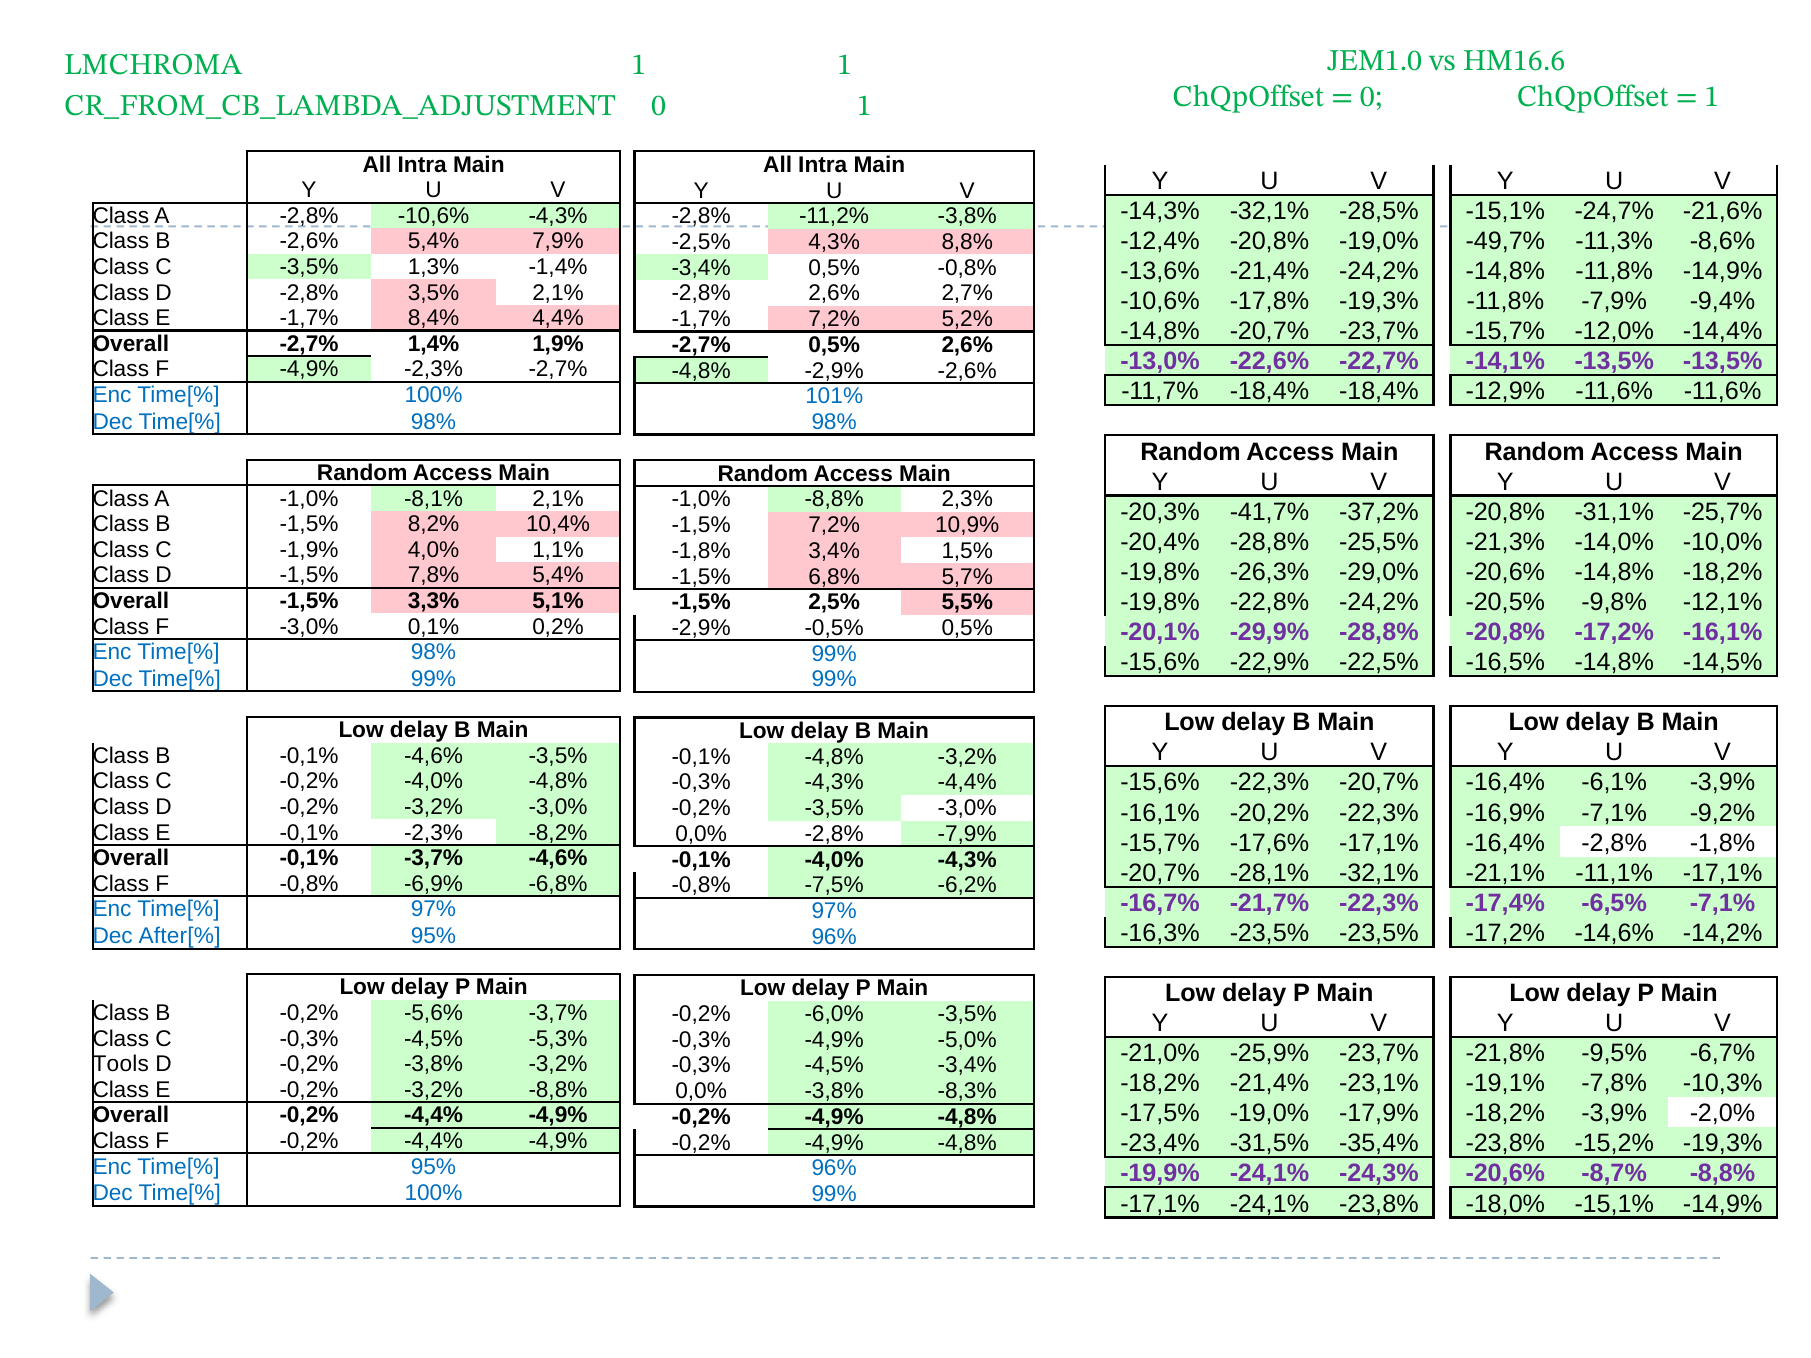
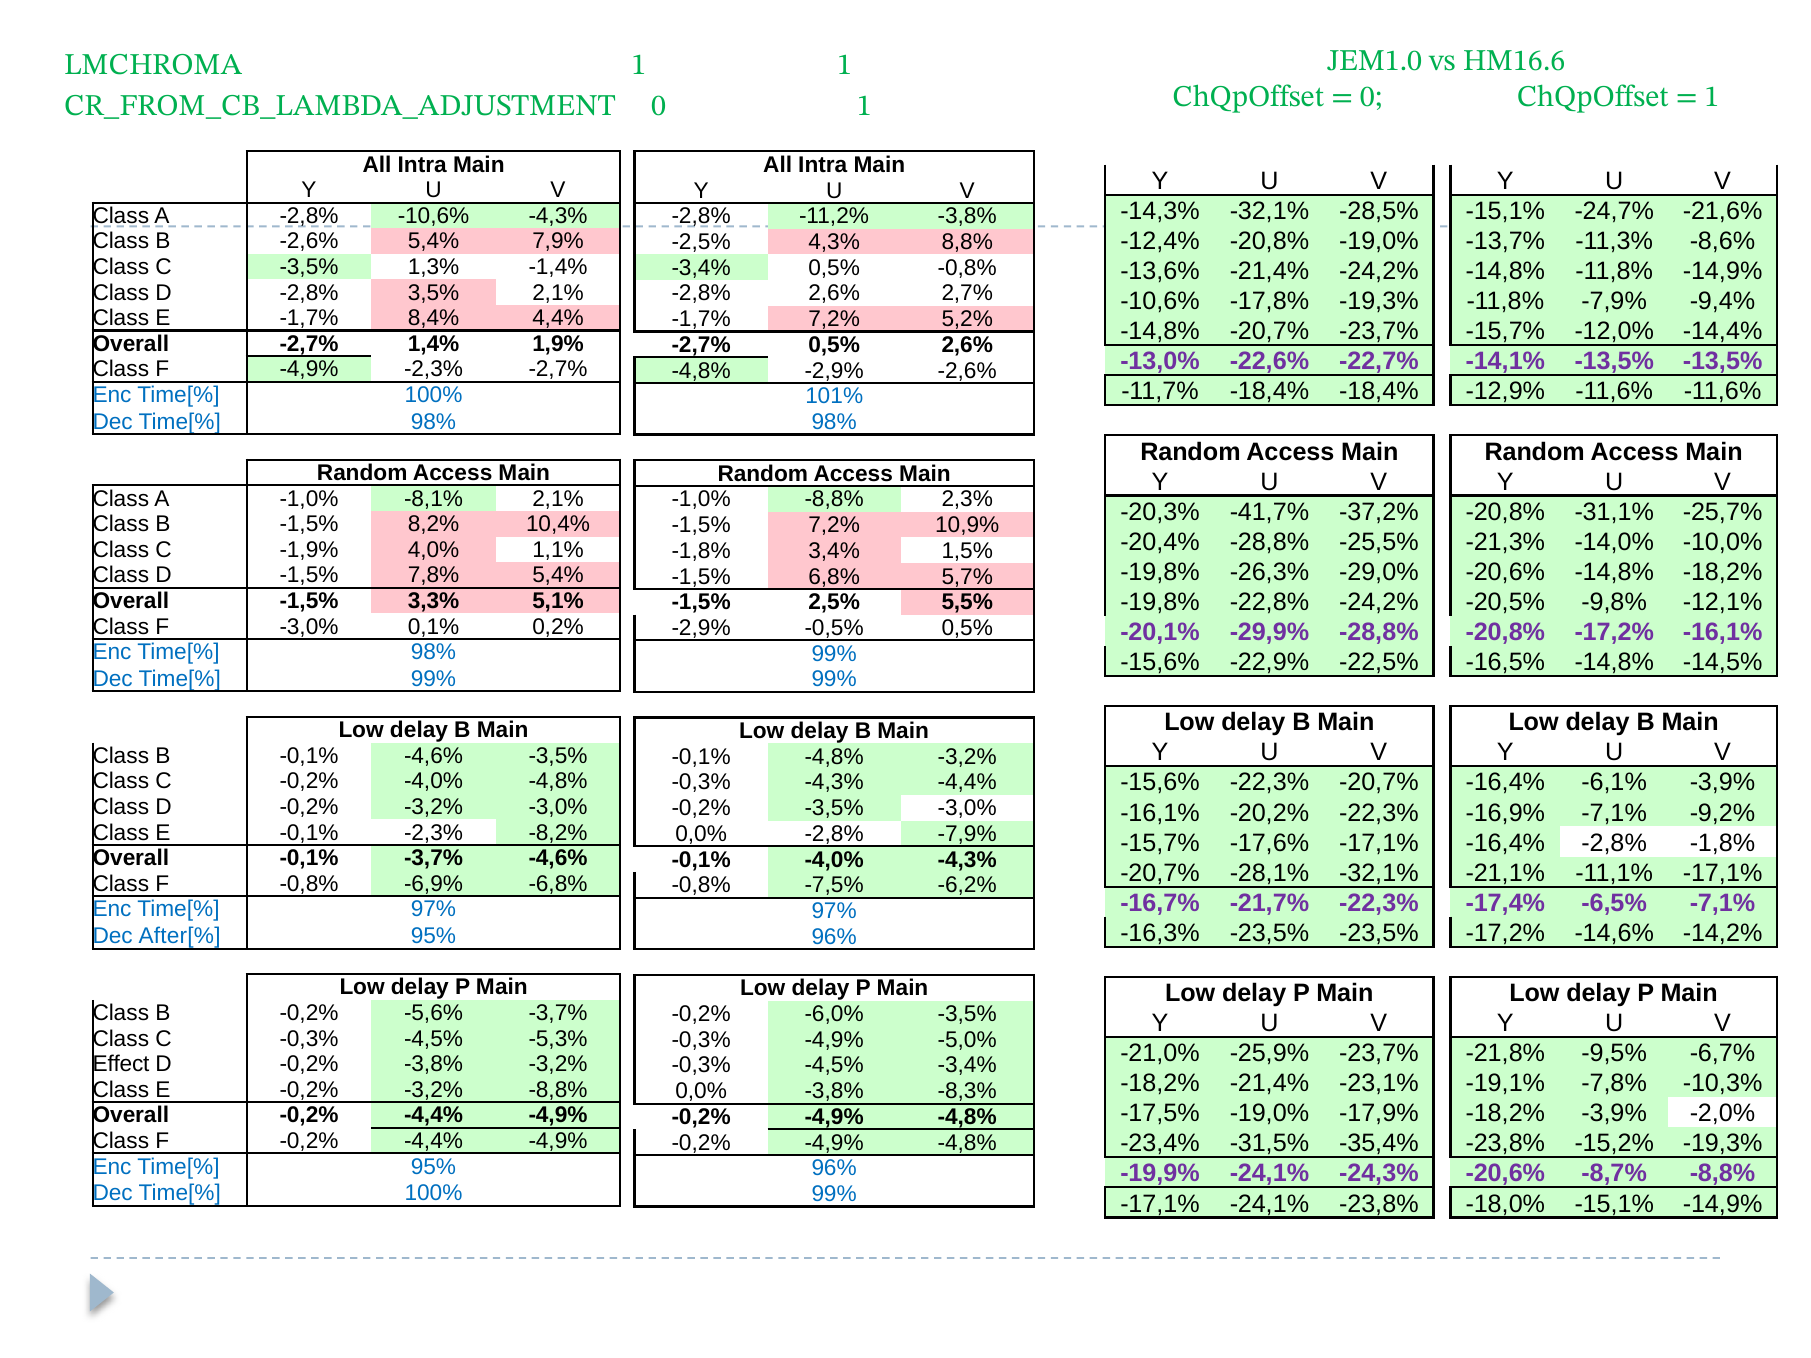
-49,7%: -49,7% -> -13,7%
Tools: Tools -> Effect
